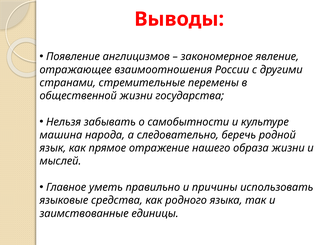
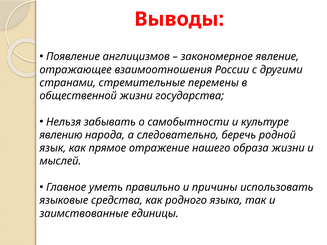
машина: машина -> явлению
